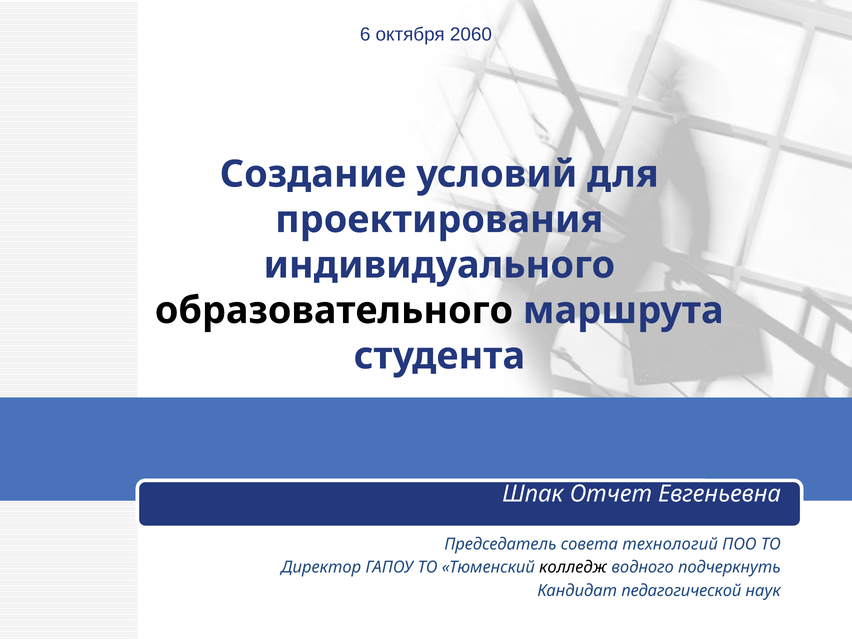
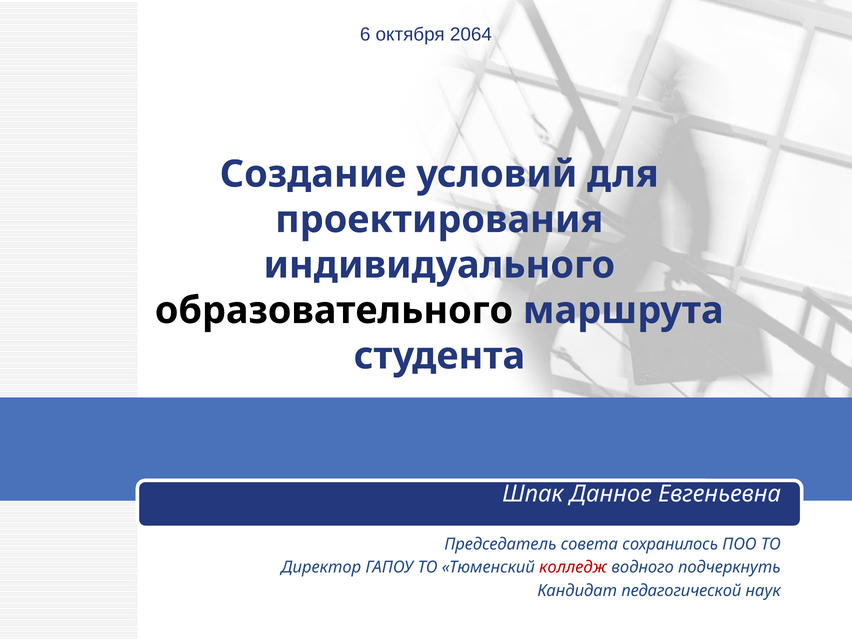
2060: 2060 -> 2064
Отчет: Отчет -> Данное
технологий: технологий -> сохранилось
колледж colour: black -> red
